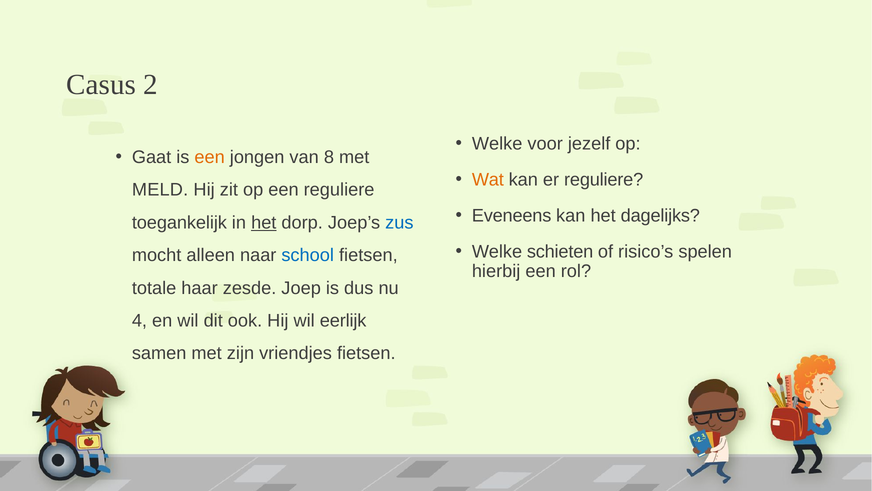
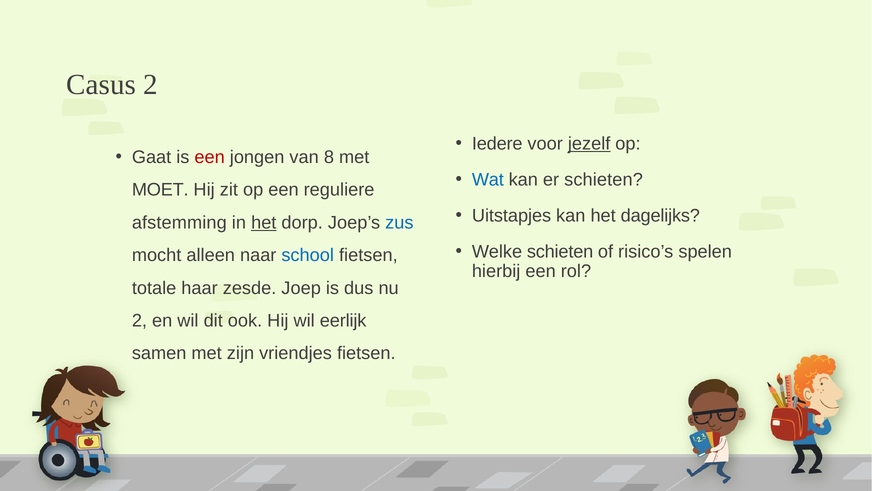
Welke at (497, 144): Welke -> Iedere
jezelf underline: none -> present
een at (210, 157) colour: orange -> red
Wat colour: orange -> blue
er reguliere: reguliere -> schieten
MELD: MELD -> MOET
Eveneens: Eveneens -> Uitstapjes
toegankelijk: toegankelijk -> afstemming
4 at (139, 320): 4 -> 2
